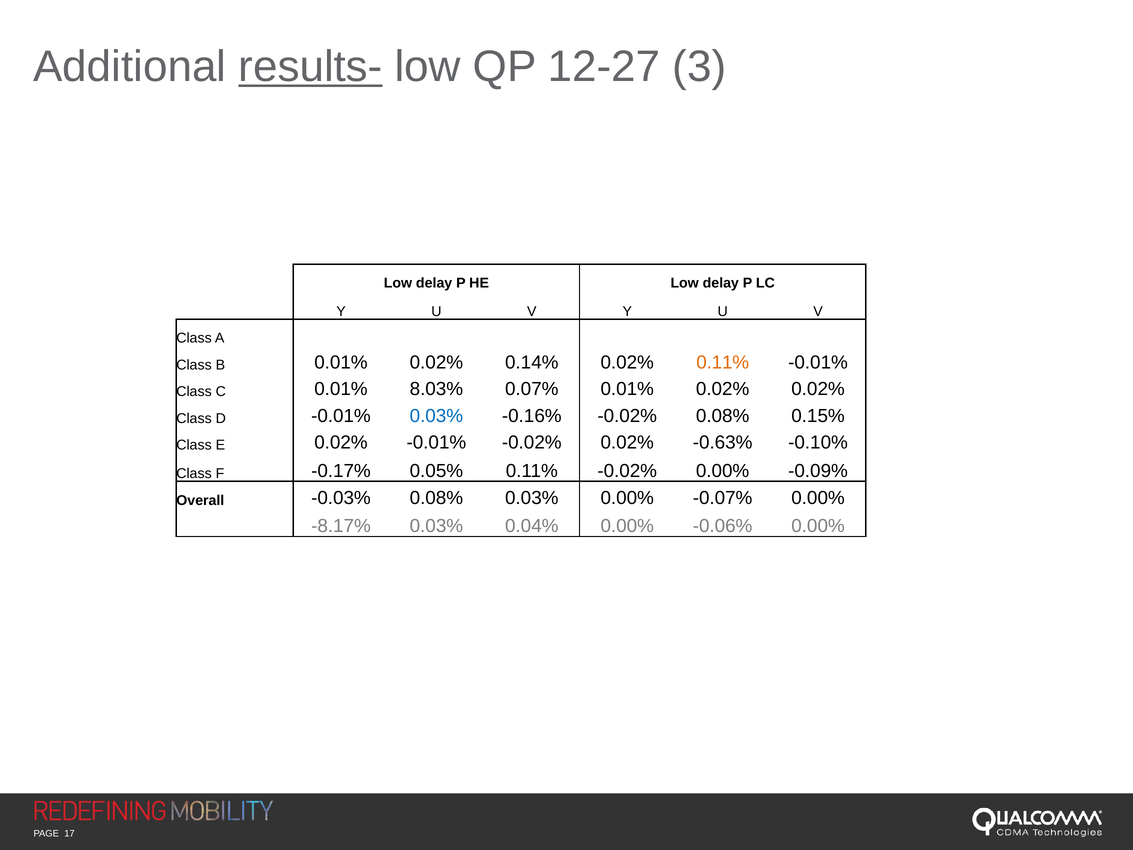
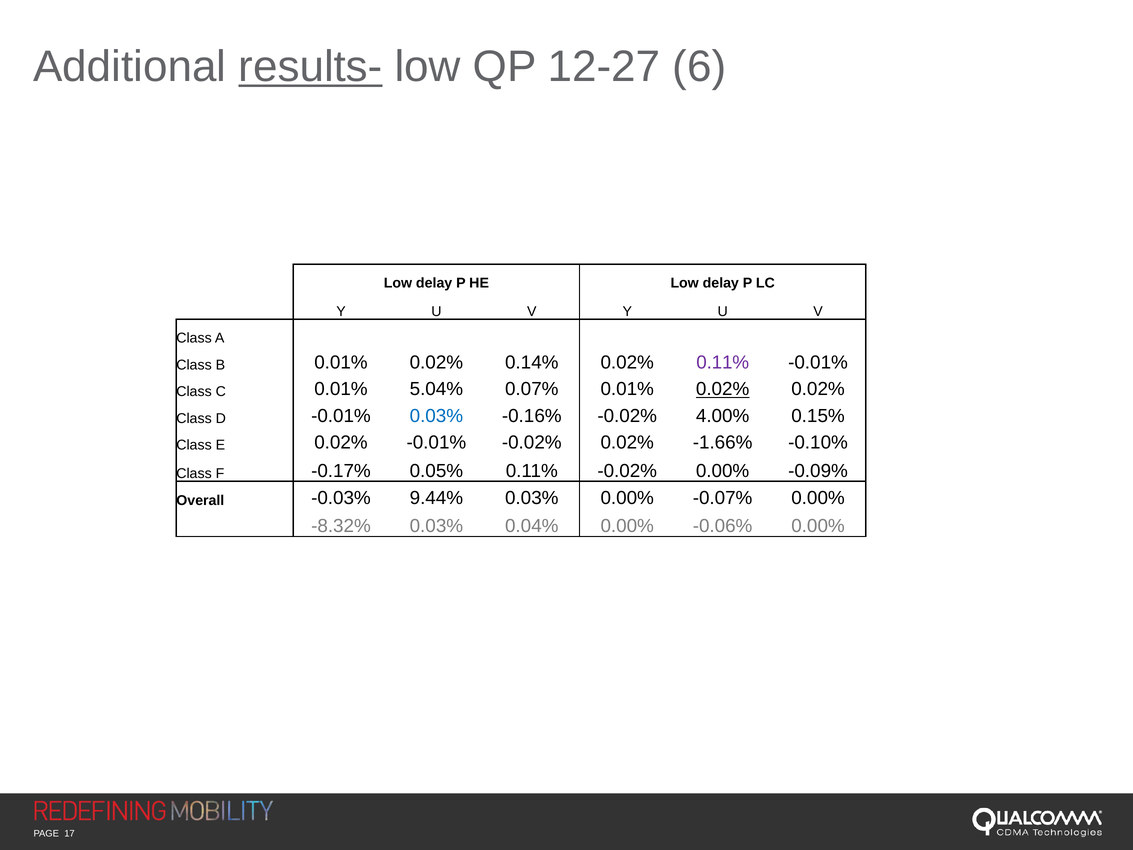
3: 3 -> 6
0.11% at (723, 362) colour: orange -> purple
8.03%: 8.03% -> 5.04%
0.02% at (723, 389) underline: none -> present
-0.02% 0.08%: 0.08% -> 4.00%
-0.63%: -0.63% -> -1.66%
-0.03% 0.08%: 0.08% -> 9.44%
-8.17%: -8.17% -> -8.32%
